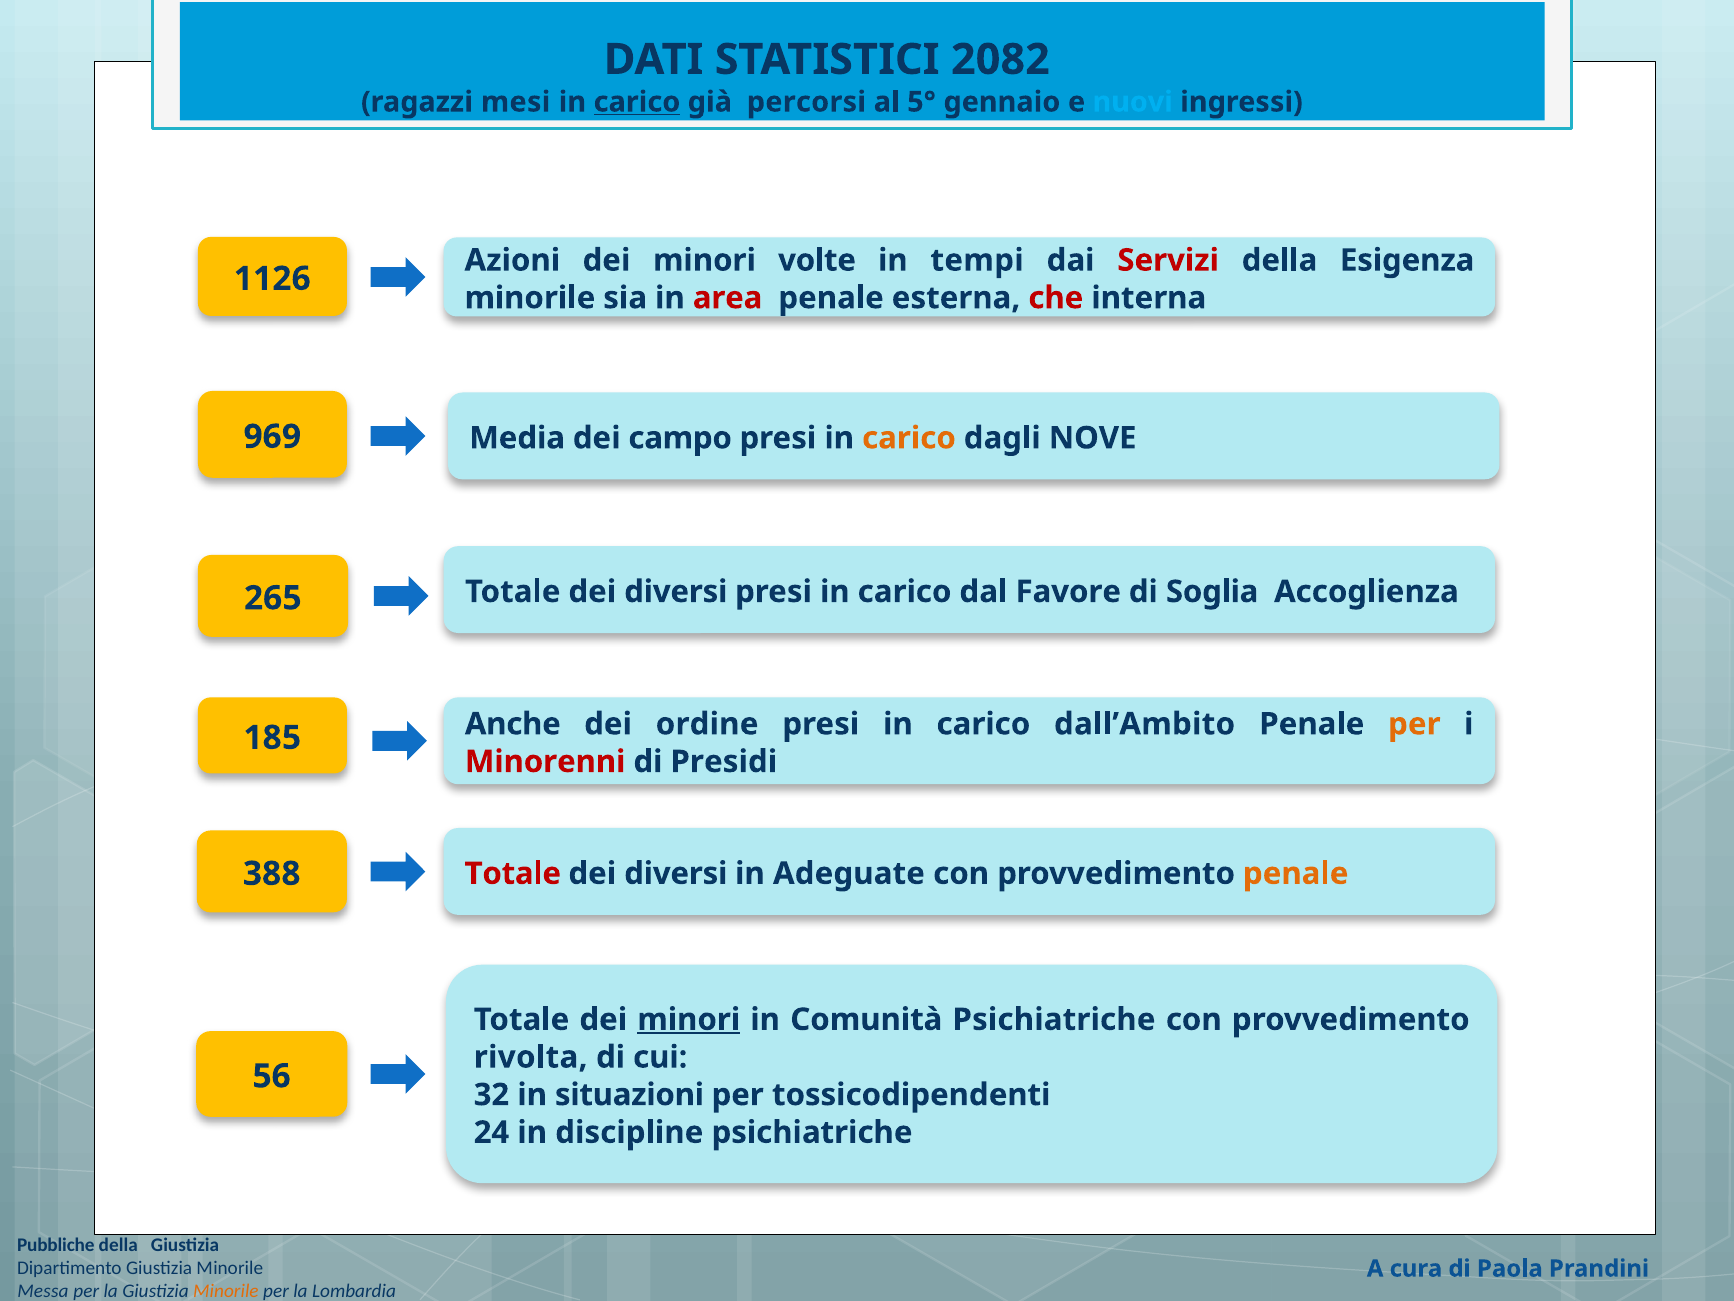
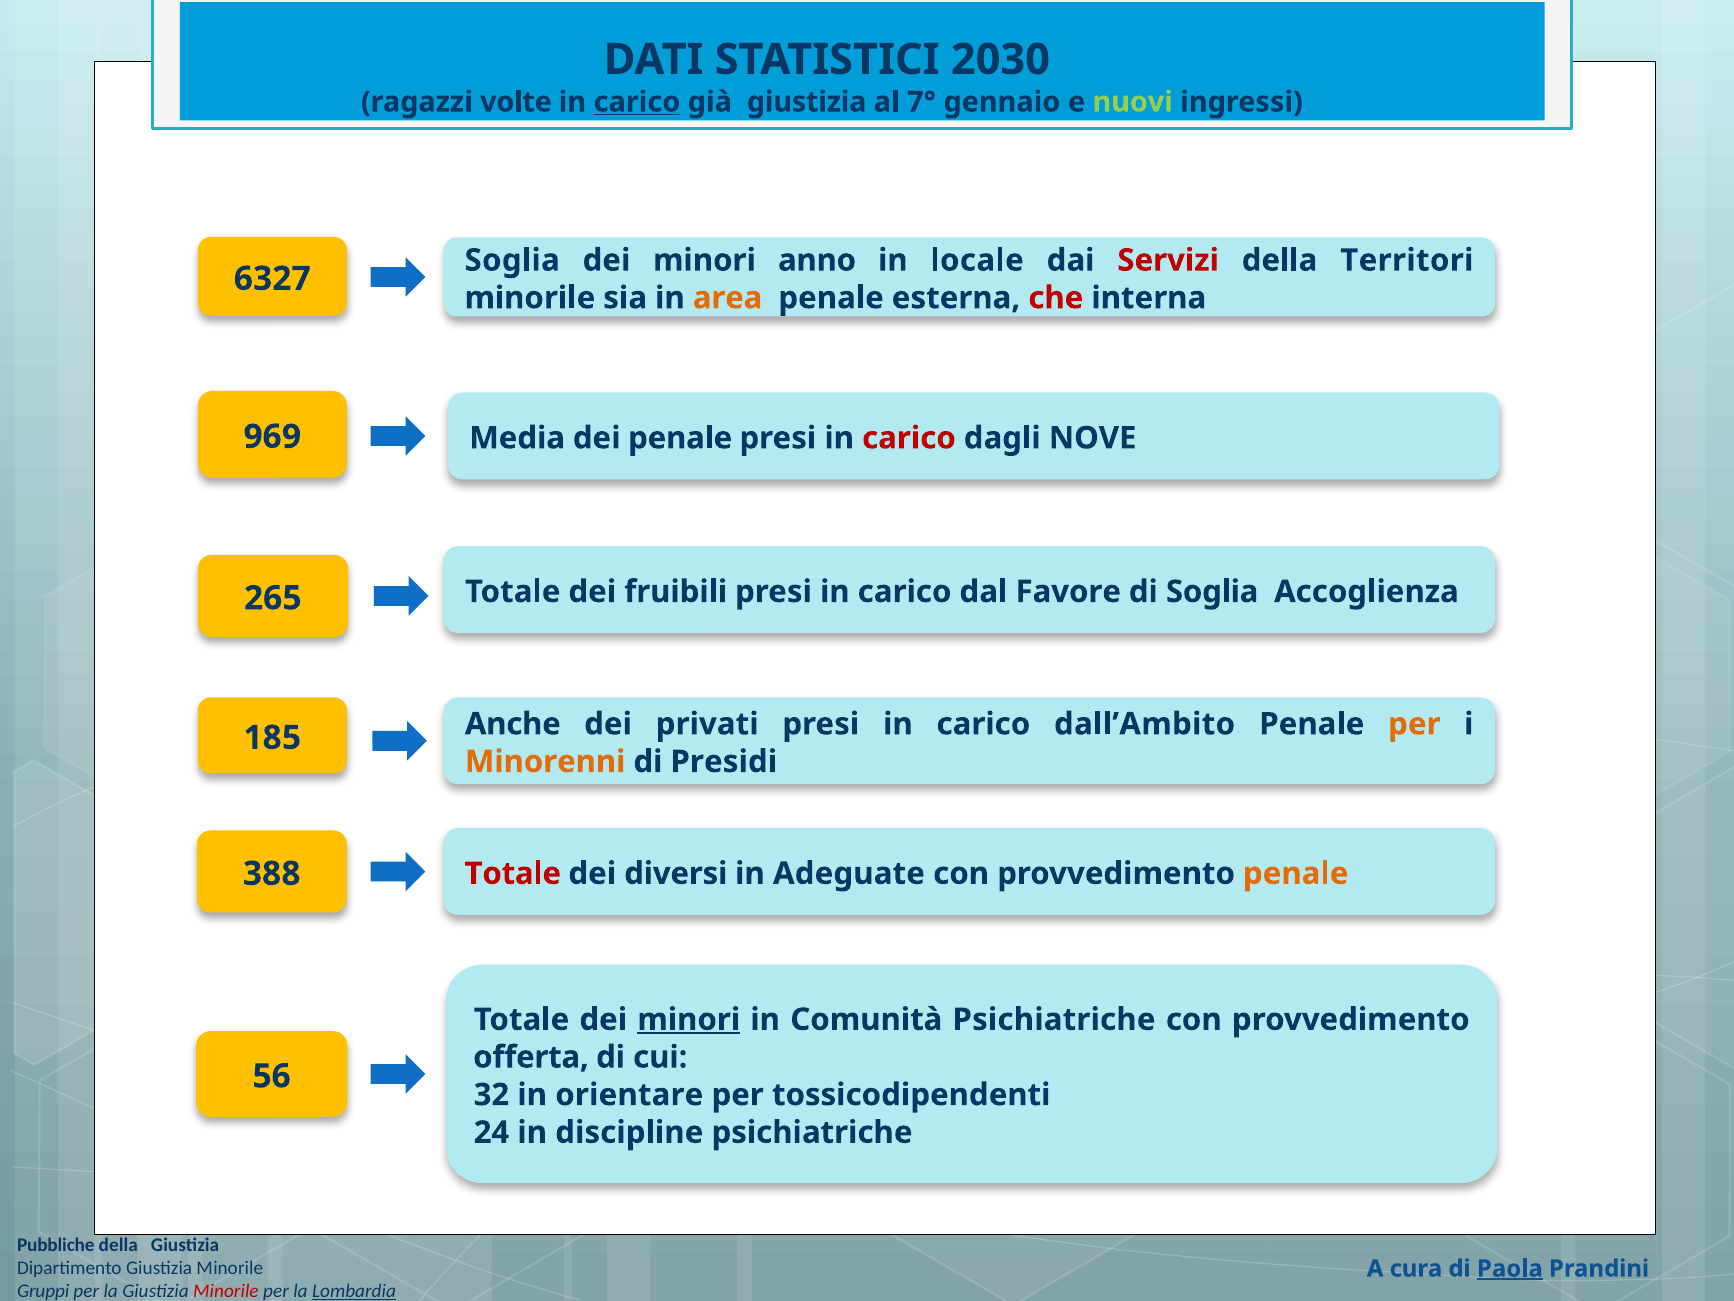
2082: 2082 -> 2030
mesi: mesi -> volte
già percorsi: percorsi -> giustizia
5°: 5° -> 7°
nuovi colour: light blue -> light green
Azioni at (512, 260): Azioni -> Soglia
volte: volte -> anno
tempi: tempi -> locale
Esigenza: Esigenza -> Territori
1126: 1126 -> 6327
area colour: red -> orange
dei campo: campo -> penale
carico at (909, 438) colour: orange -> red
diversi at (676, 592): diversi -> fruibili
ordine: ordine -> privati
Minorenni colour: red -> orange
rivolta: rivolta -> offerta
situazioni: situazioni -> orientare
Paola underline: none -> present
Messa: Messa -> Gruppi
Minorile at (226, 1291) colour: orange -> red
Lombardia underline: none -> present
